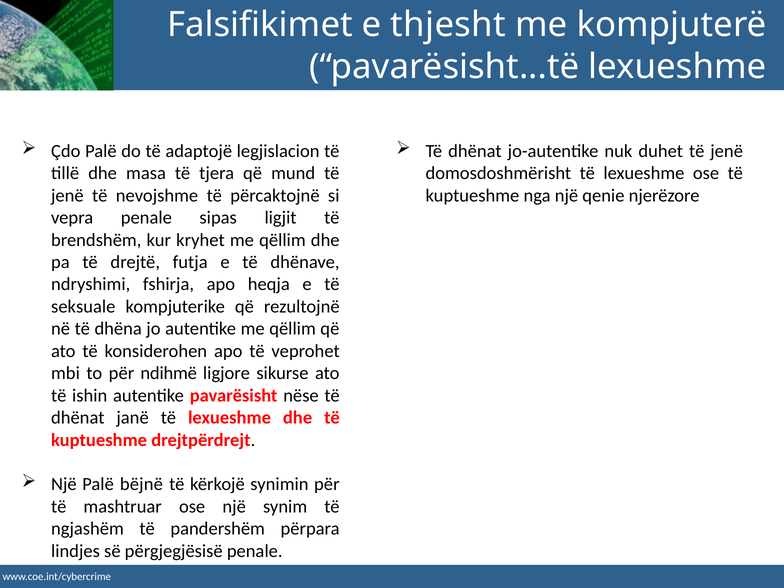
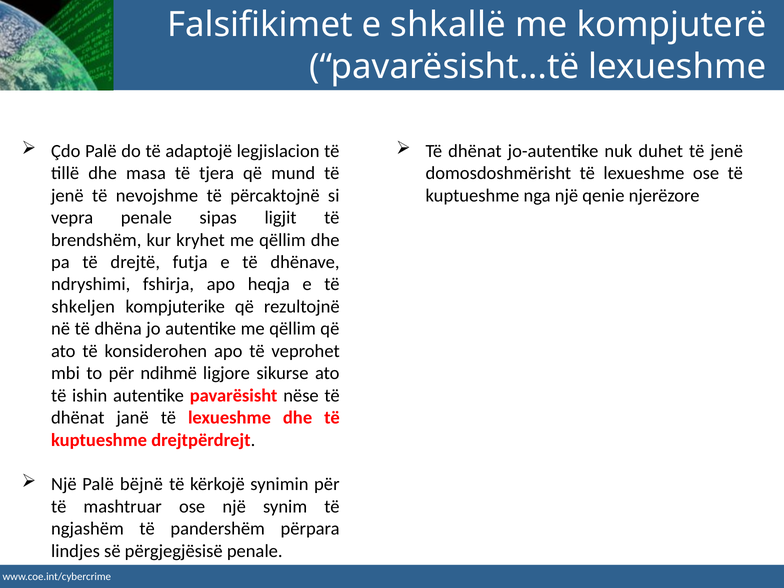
thjesht: thjesht -> shkallë
seksuale: seksuale -> shkeljen
